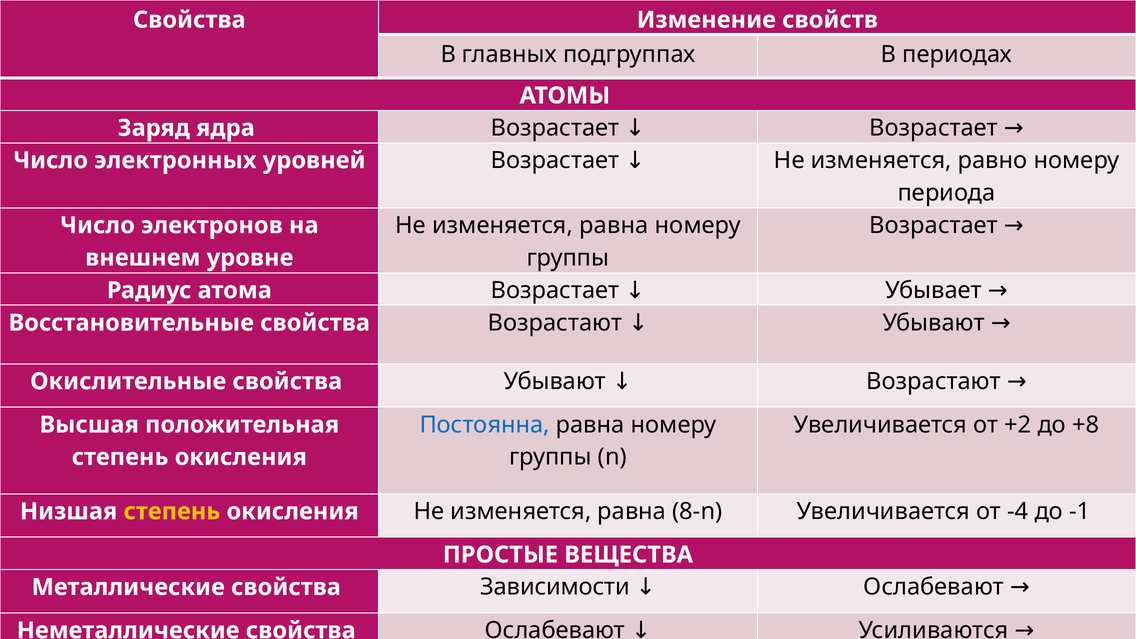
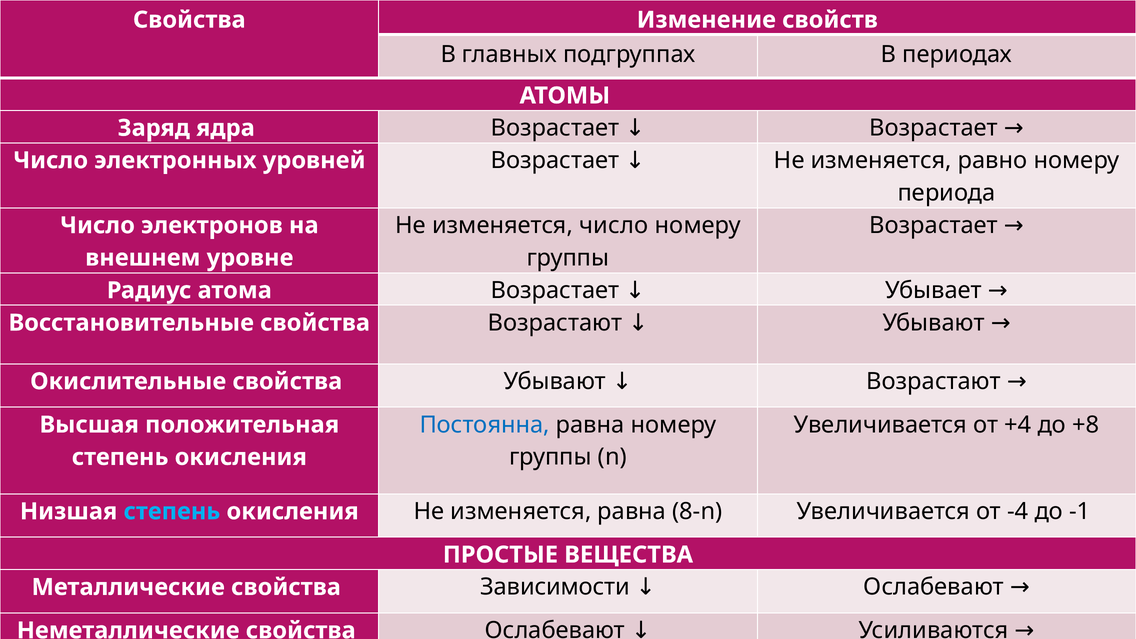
равна at (614, 225): равна -> число
+2: +2 -> +4
степень at (172, 511) colour: yellow -> light blue
